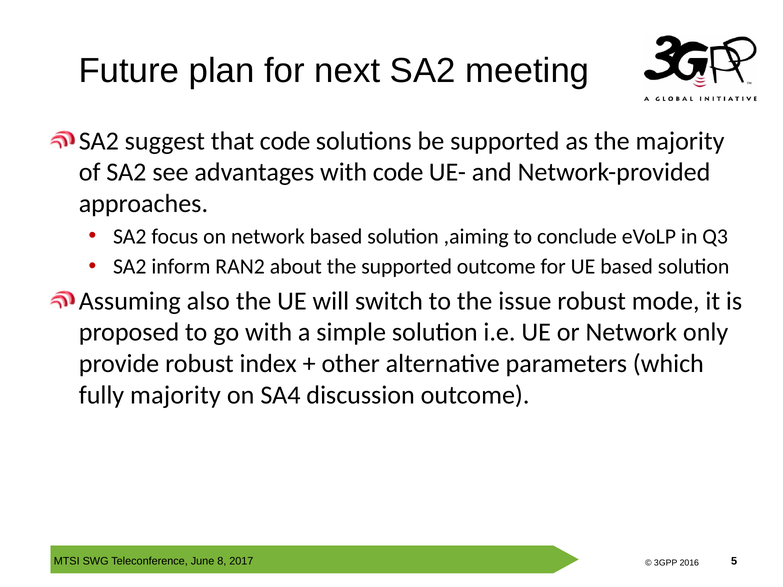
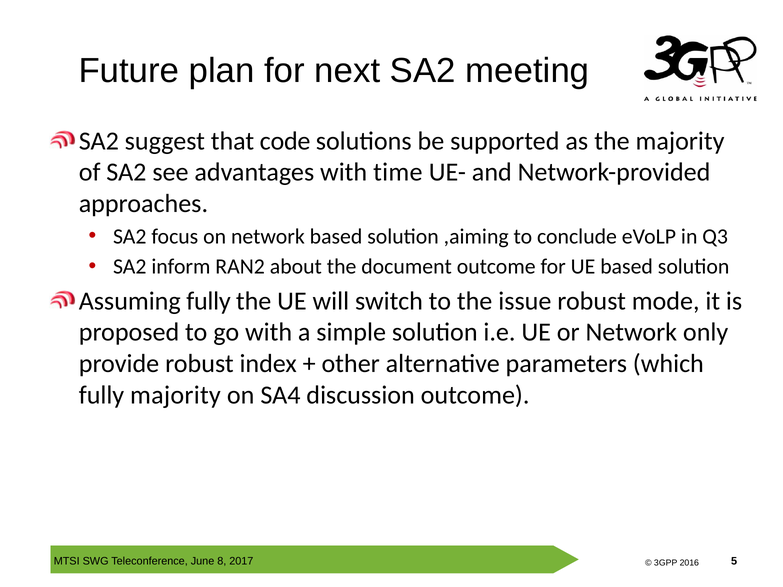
with code: code -> time
the supported: supported -> document
Assuming also: also -> fully
